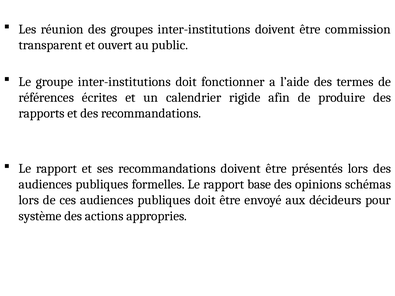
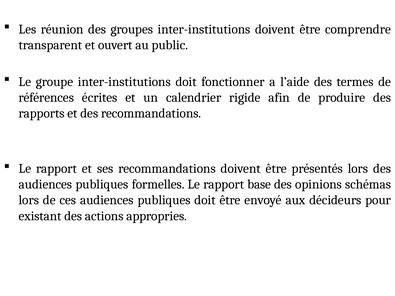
commission: commission -> comprendre
système: système -> existant
